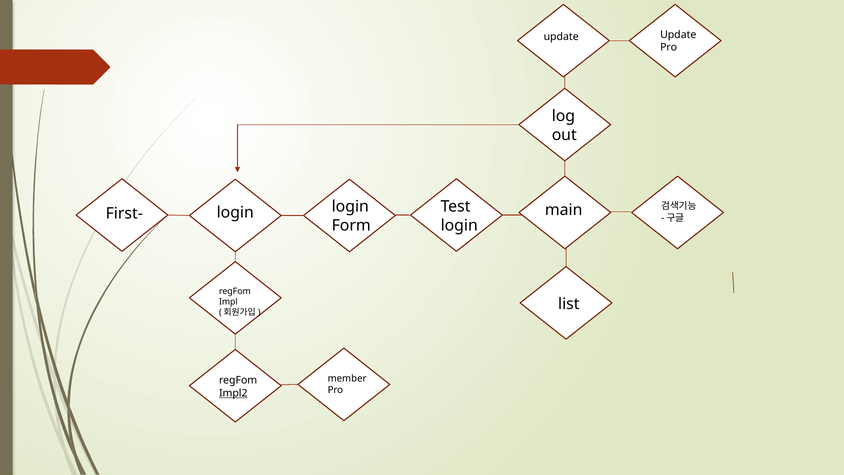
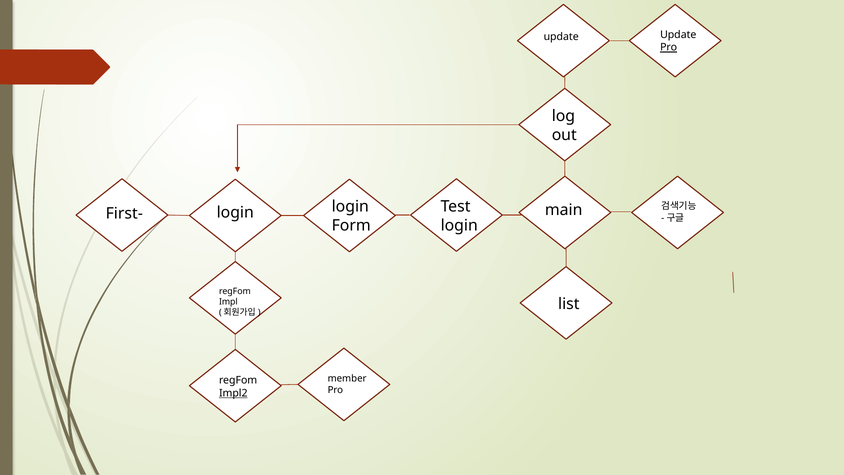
Pro at (669, 47) underline: none -> present
